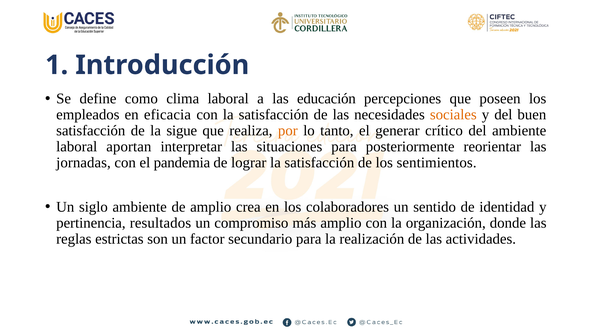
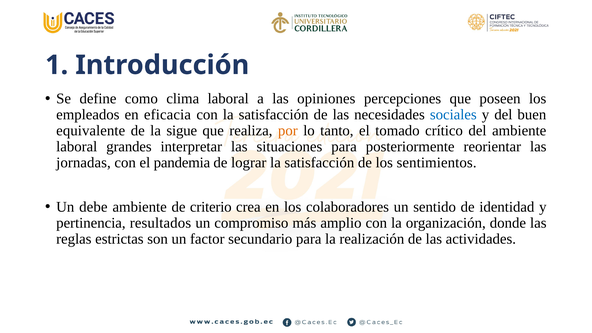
educación: educación -> opiniones
sociales colour: orange -> blue
satisfacción at (91, 131): satisfacción -> equivalente
generar: generar -> tomado
aportan: aportan -> grandes
siglo: siglo -> debe
de amplio: amplio -> criterio
